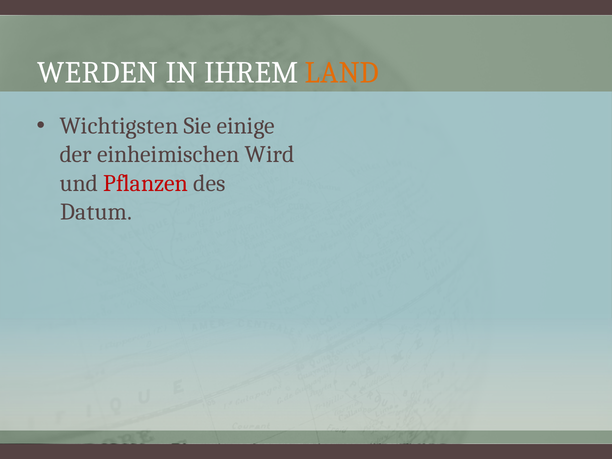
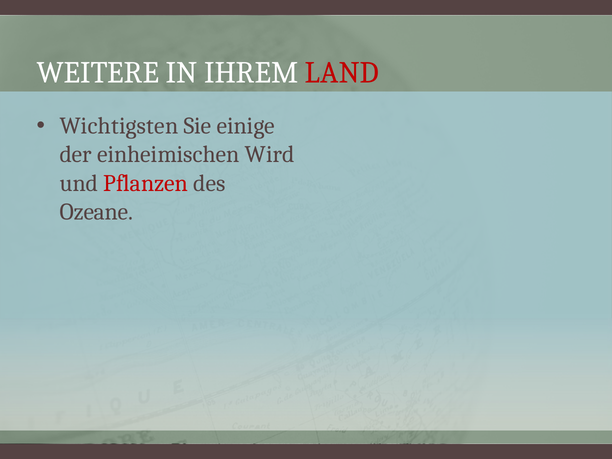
WERDEN: WERDEN -> WEITERE
LAND colour: orange -> red
Datum: Datum -> Ozeane
